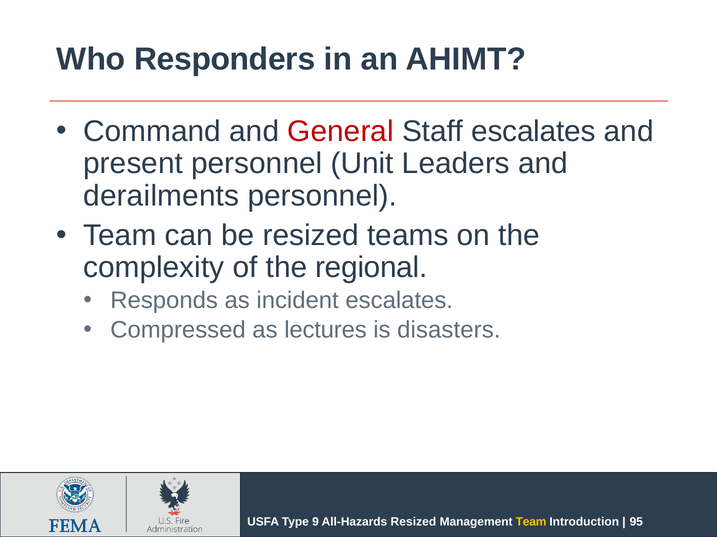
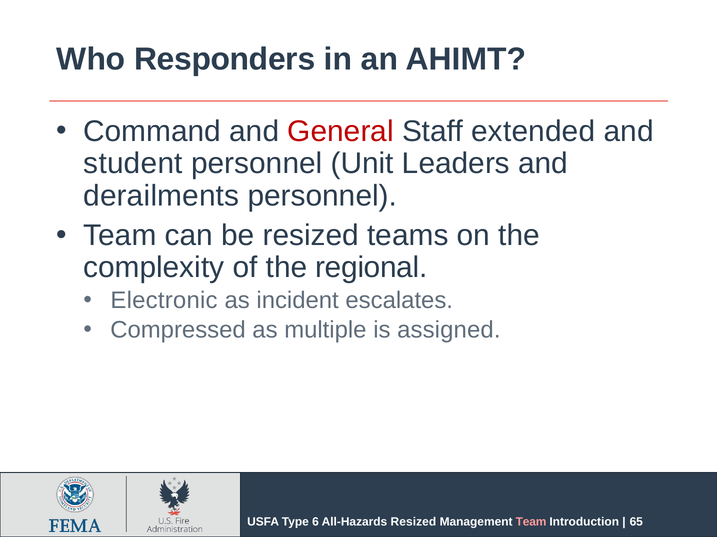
Staff escalates: escalates -> extended
present: present -> student
Responds: Responds -> Electronic
lectures: lectures -> multiple
disasters: disasters -> assigned
9: 9 -> 6
Team at (531, 523) colour: yellow -> pink
95: 95 -> 65
